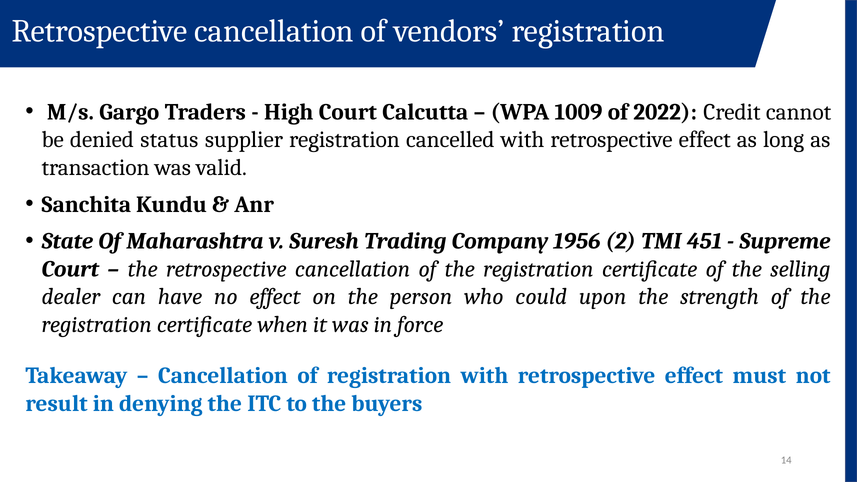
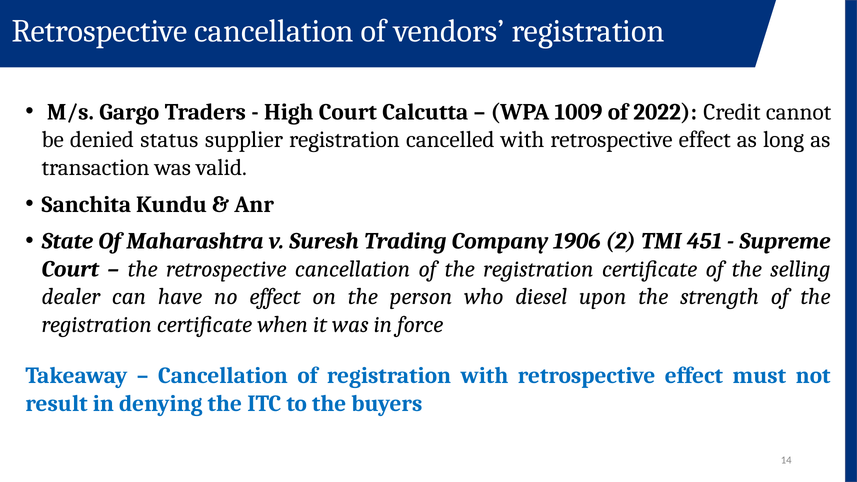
1956: 1956 -> 1906
could: could -> diesel
